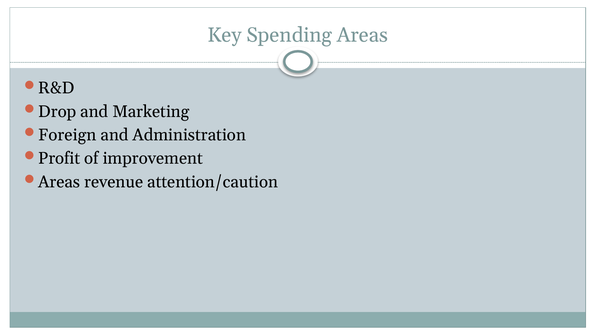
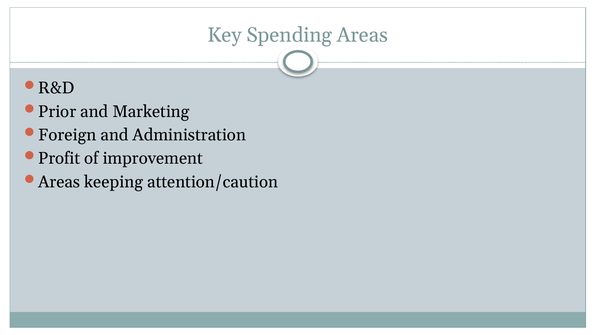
Drop: Drop -> Prior
revenue: revenue -> keeping
